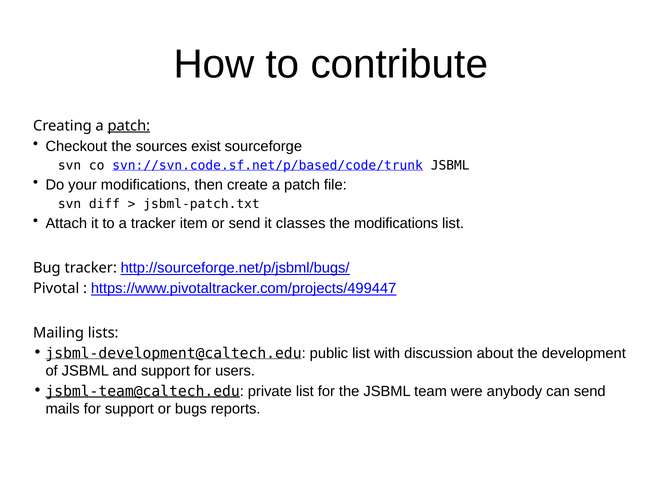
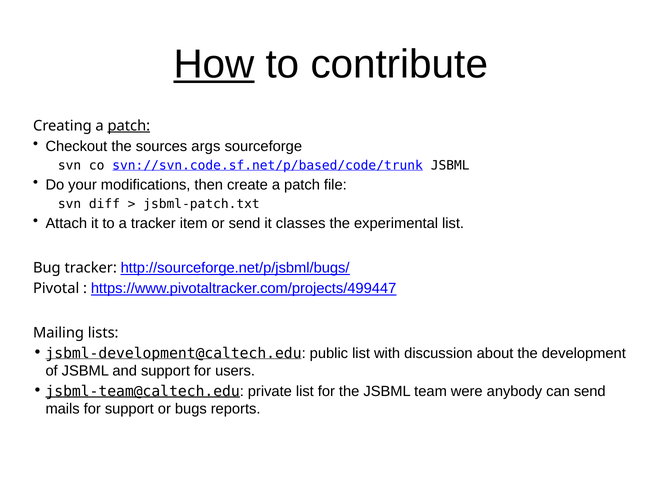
How underline: none -> present
exist: exist -> args
the modifications: modifications -> experimental
